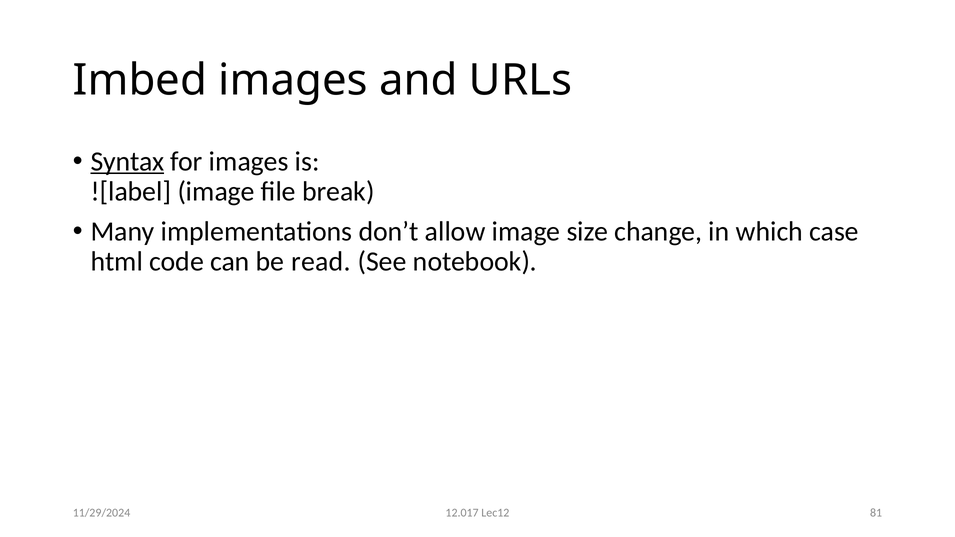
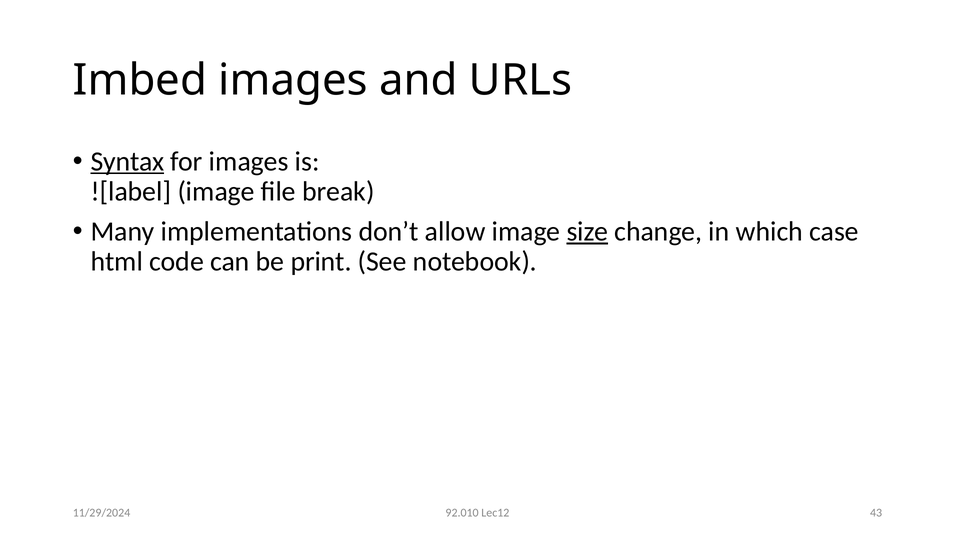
size underline: none -> present
read: read -> print
12.017: 12.017 -> 92.010
81: 81 -> 43
